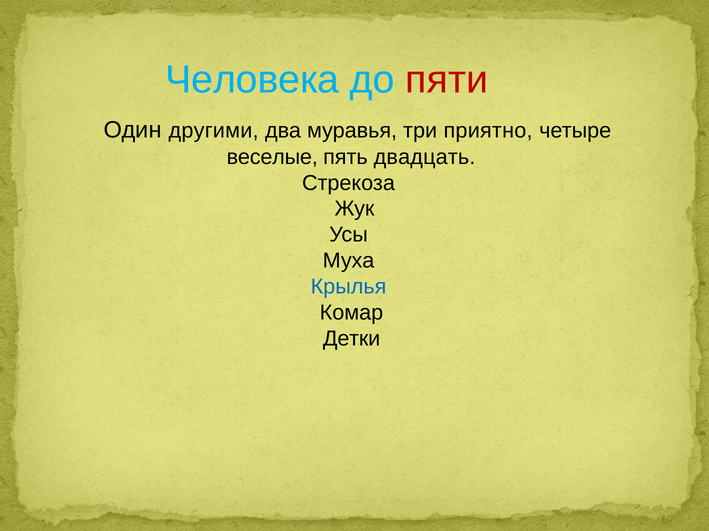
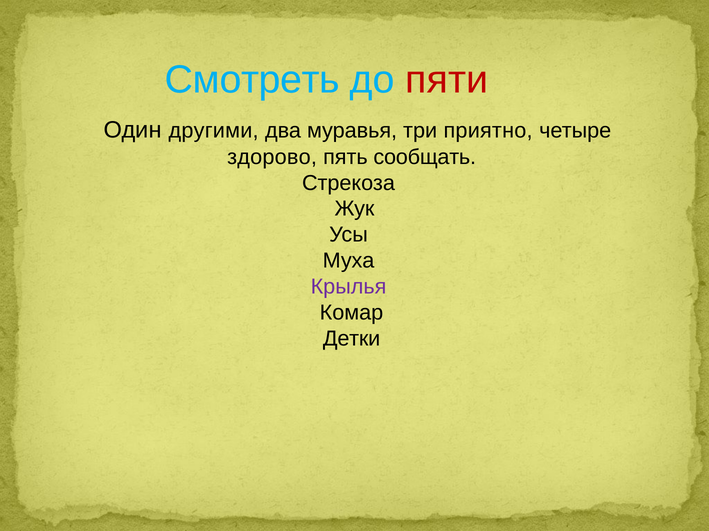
Человека: Человека -> Смотреть
веселые: веселые -> здорово
двадцать: двадцать -> сообщать
Крылья colour: blue -> purple
